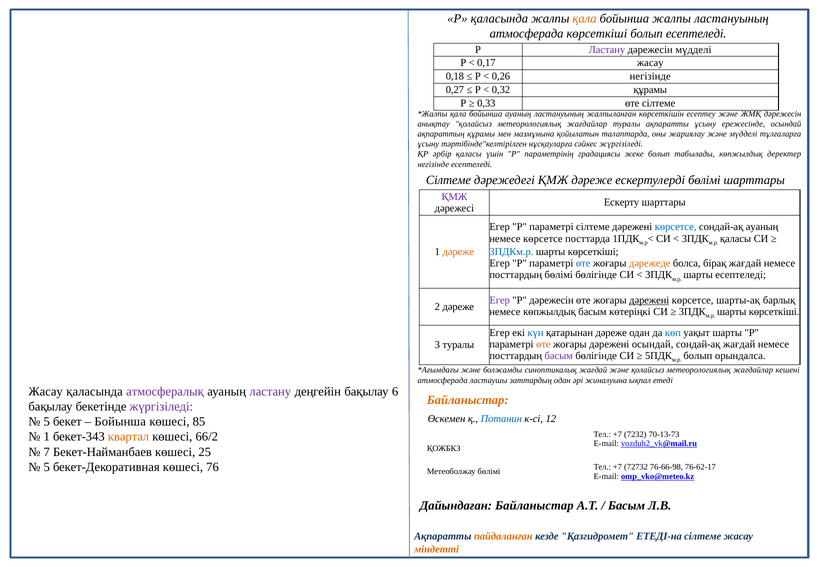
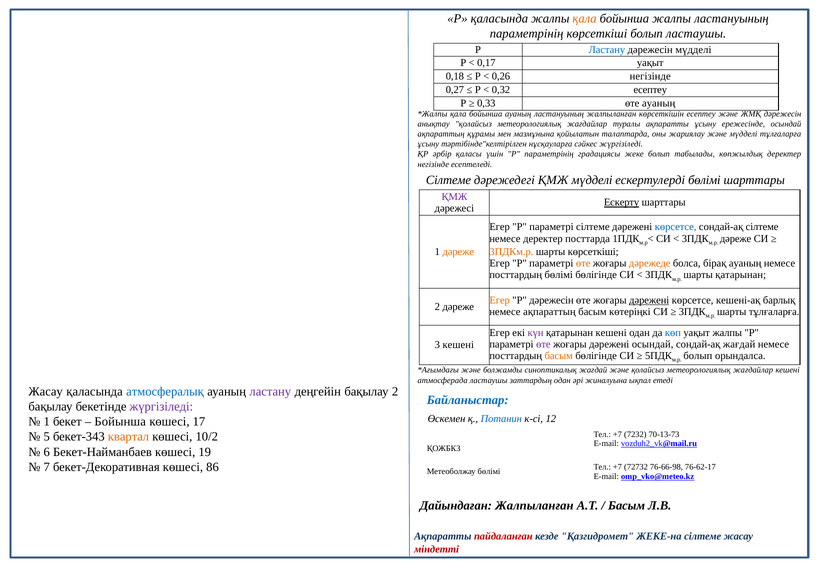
атмосферада at (527, 34): атмосферада -> параметрінің
болып есептеледі: есептеледі -> ластаушы
Ластану at (607, 50) colour: purple -> blue
0,17 жасау: жасау -> уақыт
0,32 құрамы: құрамы -> есептеу
өте сілтеме: сілтеме -> ауаның
ҚМЖ дәреже: дәреже -> мүдделі
Ескерту underline: none -> present
сондай-ақ ауаның: ауаның -> сілтеме
немесе көрсетсе: көрсетсе -> деректер
қаласы at (736, 239): қаласы -> дәреже
3ПДКм.р colour: blue -> orange
өте at (583, 263) colour: blue -> orange
бірақ жағдай: жағдай -> ауаның
шарты есептеледі: есептеледі -> қатарынан
Егер at (500, 300) colour: purple -> orange
шарты-ақ: шарты-ақ -> кешені-ақ
немесе көпжылдық: көпжылдық -> ақпараттың
көрсеткіші at (774, 312): көрсеткіші -> тұлғаларға
күн colour: blue -> purple
қатарынан дәреже: дәреже -> кешені
уақыт шарты: шарты -> жалпы
өте at (543, 344) colour: orange -> purple
3 туралы: туралы -> кешені
басым at (559, 356) colour: purple -> orange
атмосфералық colour: purple -> blue
бақылау 6: 6 -> 2
Байланыстар at (468, 400) colour: orange -> blue
5 at (47, 422): 5 -> 1
85: 85 -> 17
1 at (47, 437): 1 -> 5
66/2: 66/2 -> 10/2
7: 7 -> 6
25: 25 -> 19
5 at (47, 467): 5 -> 7
76: 76 -> 86
Дайындаған Байланыстар: Байланыстар -> Жалпыланған
пайдаланған colour: orange -> red
ЕТЕДІ-на: ЕТЕДІ-на -> ЖЕКЕ-на
міндетті colour: orange -> red
